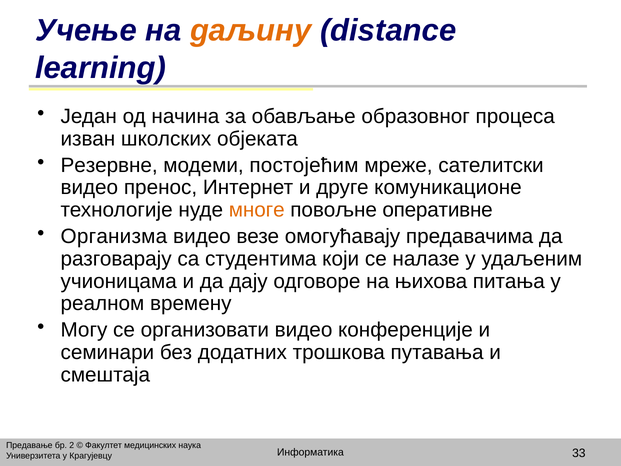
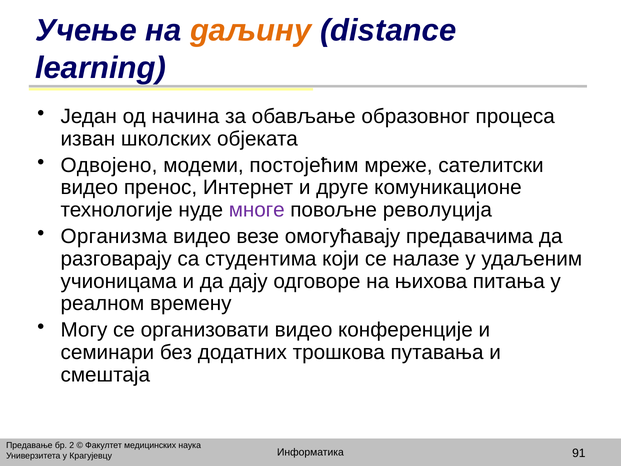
Резервне: Резервне -> Одвојено
многе colour: orange -> purple
оперативне: оперативне -> револуција
33: 33 -> 91
